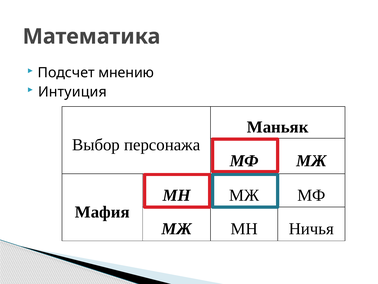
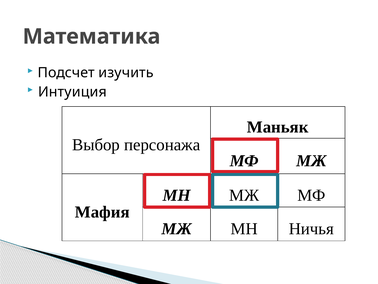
мнению: мнению -> изучить
